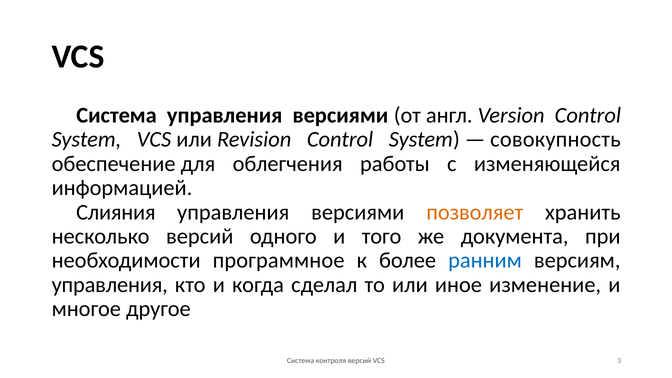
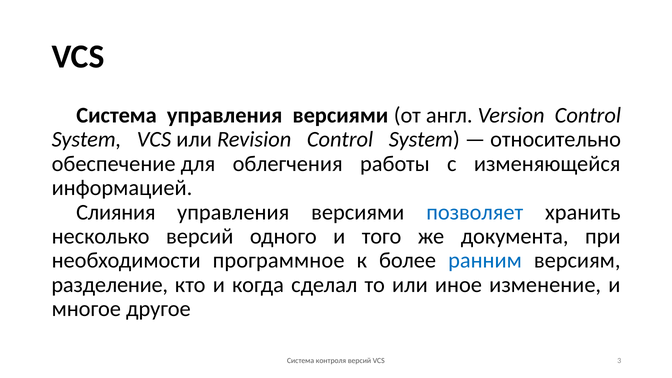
совокупность: совокупность -> относительно
позволяет colour: orange -> blue
управления at (110, 285): управления -> разделение
